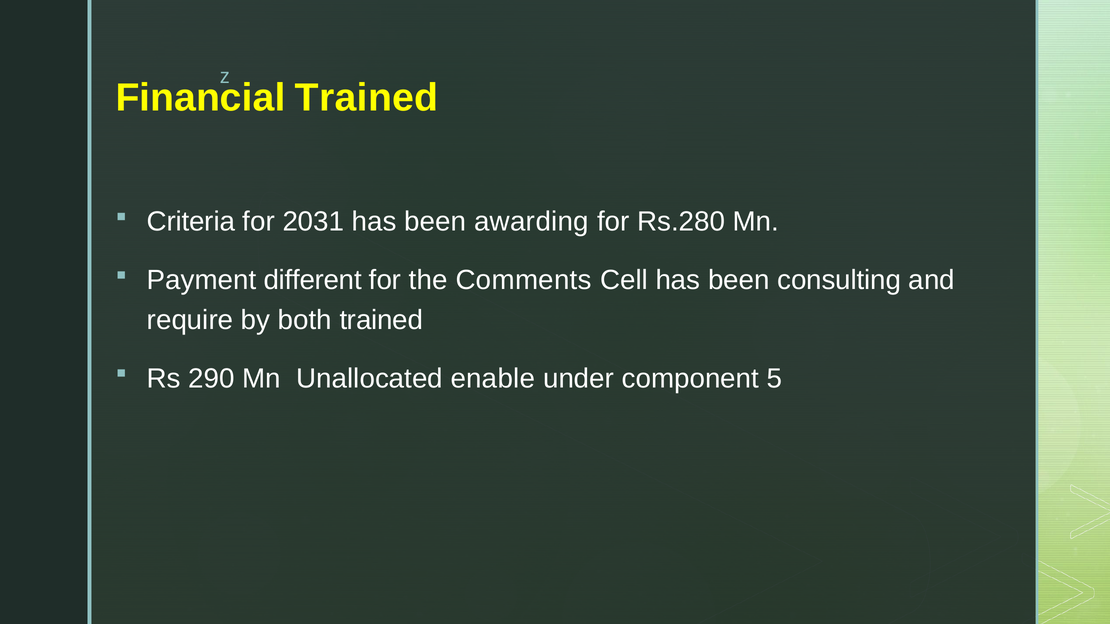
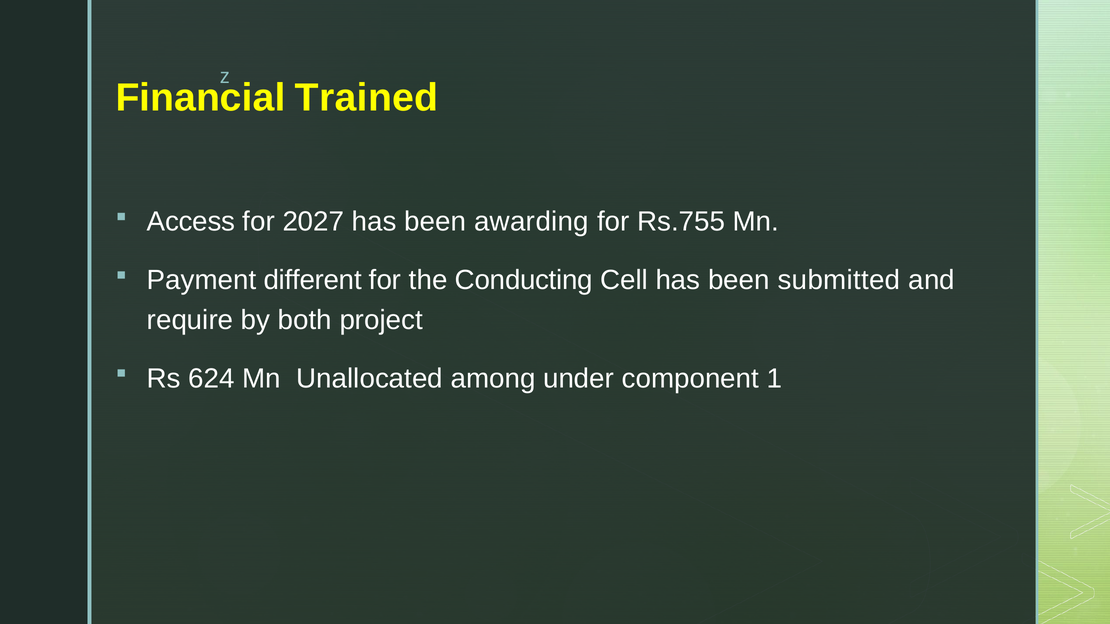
Criteria: Criteria -> Access
2031: 2031 -> 2027
Rs.280: Rs.280 -> Rs.755
Comments: Comments -> Conducting
consulting: consulting -> submitted
both trained: trained -> project
290: 290 -> 624
enable: enable -> among
5: 5 -> 1
